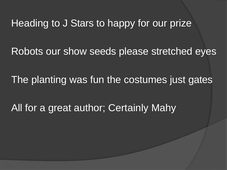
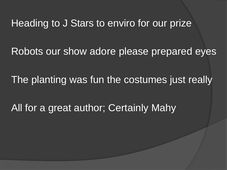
happy: happy -> enviro
seeds: seeds -> adore
stretched: stretched -> prepared
gates: gates -> really
